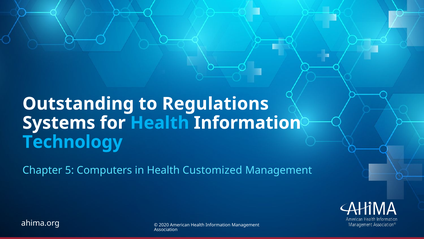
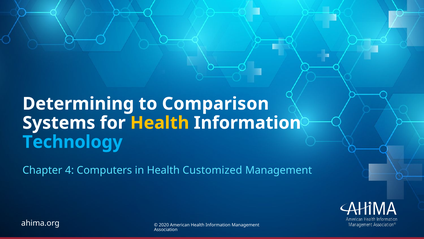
Outstanding: Outstanding -> Determining
Regulations: Regulations -> Comparison
Health at (160, 123) colour: light blue -> yellow
5: 5 -> 4
